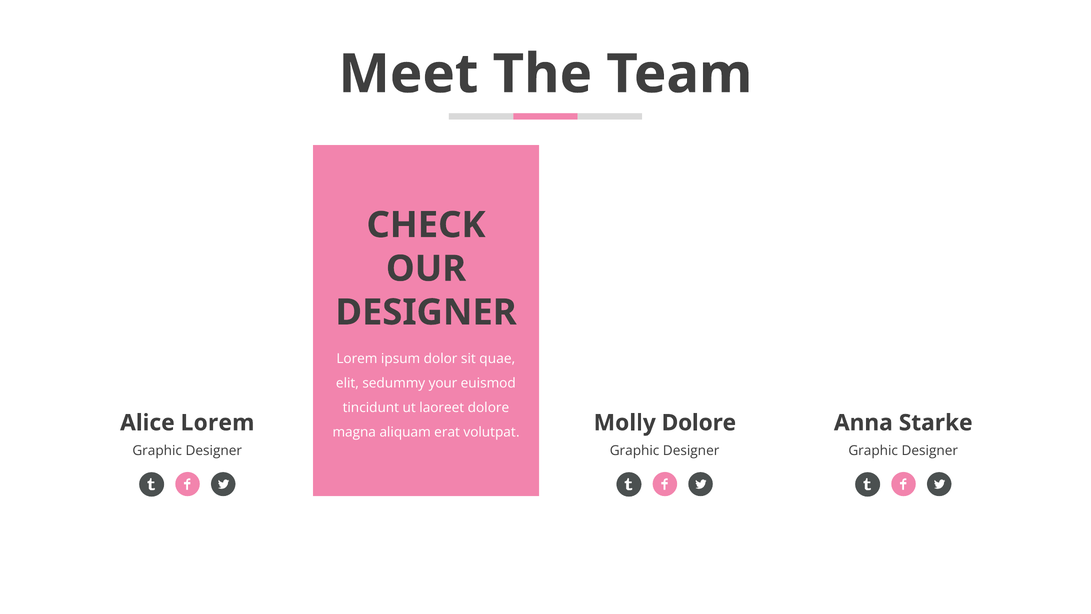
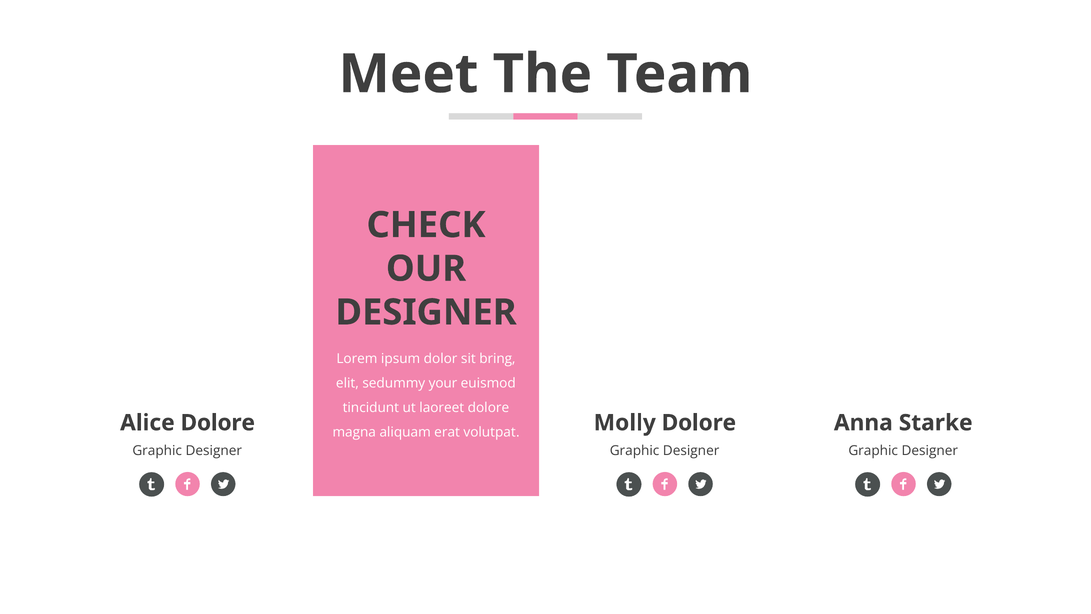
quae: quae -> bring
Alice Lorem: Lorem -> Dolore
